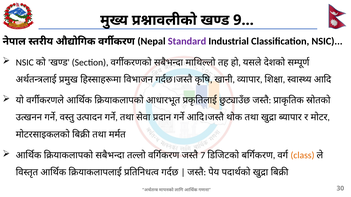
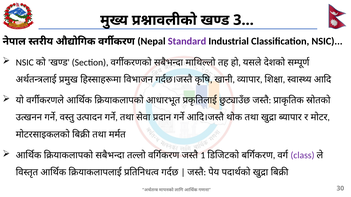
9: 9 -> 3
7: 7 -> 1
class colour: orange -> purple
